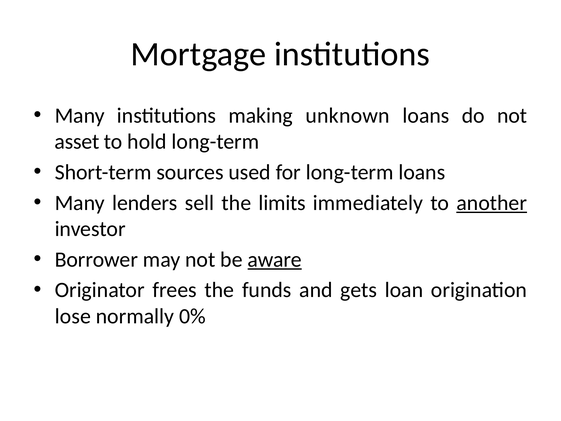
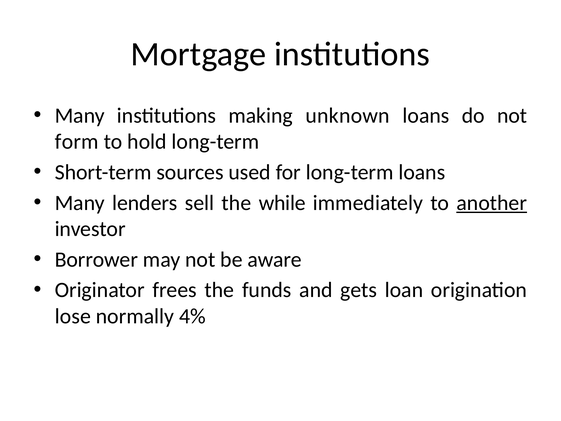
asset: asset -> form
limits: limits -> while
aware underline: present -> none
0%: 0% -> 4%
